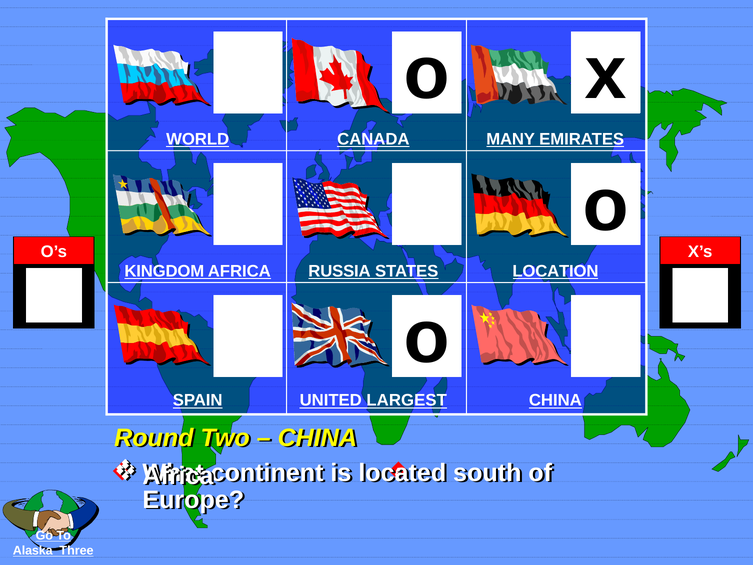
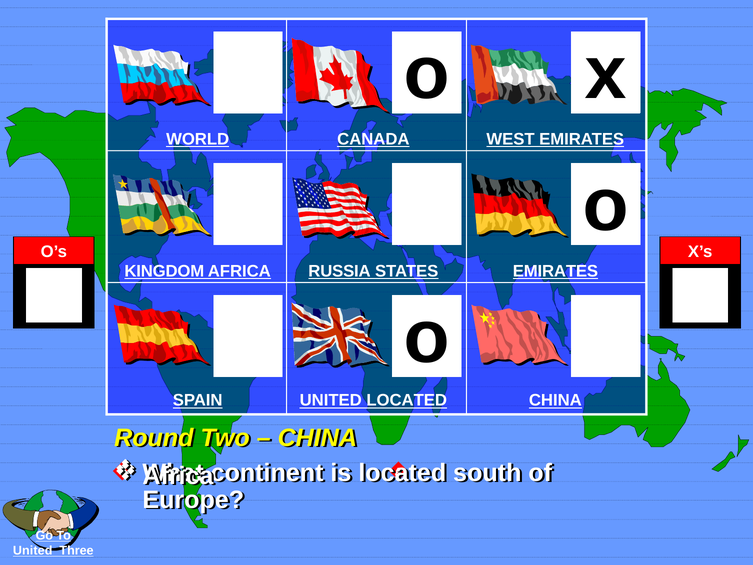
MANY: MANY -> WEST
STATES LOCATION: LOCATION -> EMIRATES
UNITED LARGEST: LARGEST -> LOCATED
Alaska at (33, 551): Alaska -> United
